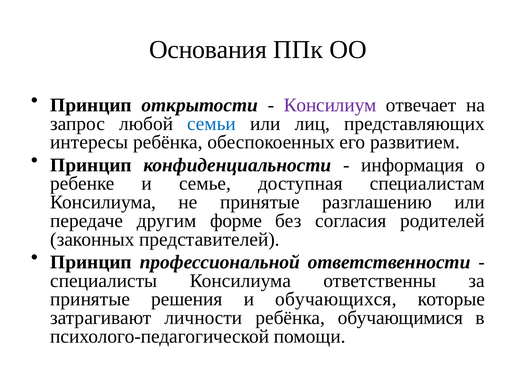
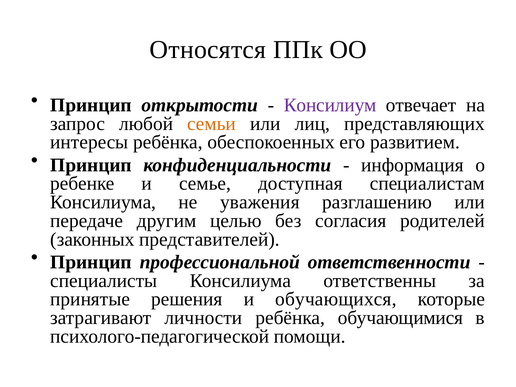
Основания: Основания -> Относятся
семьи colour: blue -> orange
не принятые: принятые -> уважения
форме: форме -> целью
